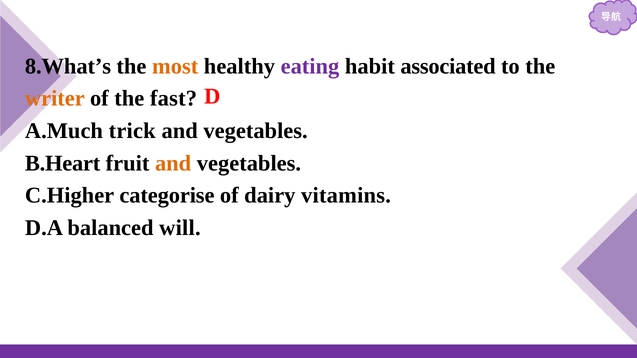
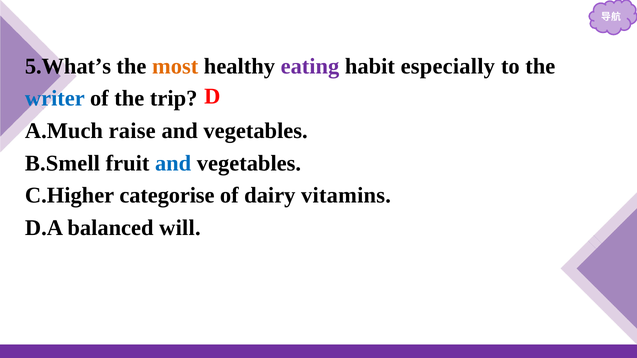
8.What’s: 8.What’s -> 5.What’s
associated: associated -> especially
writer colour: orange -> blue
fast: fast -> trip
trick: trick -> raise
B.Heart: B.Heart -> B.Smell
and at (173, 163) colour: orange -> blue
